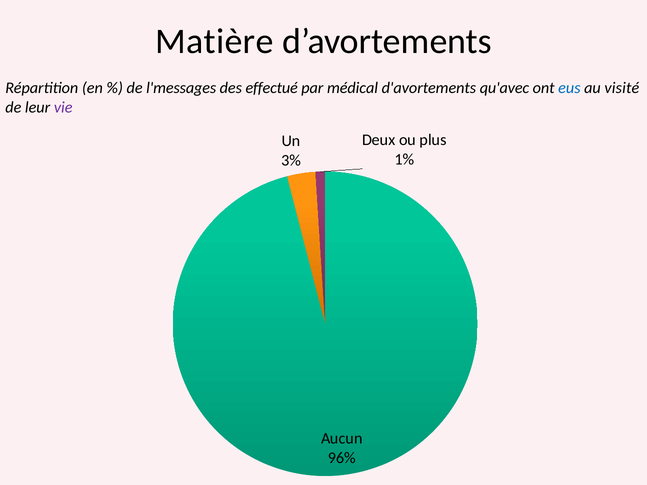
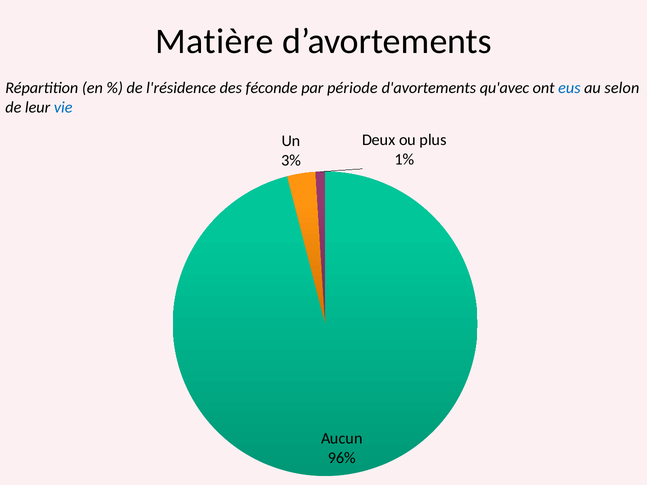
l'messages: l'messages -> l'résidence
effectué: effectué -> féconde
médical: médical -> période
visité: visité -> selon
vie colour: purple -> blue
